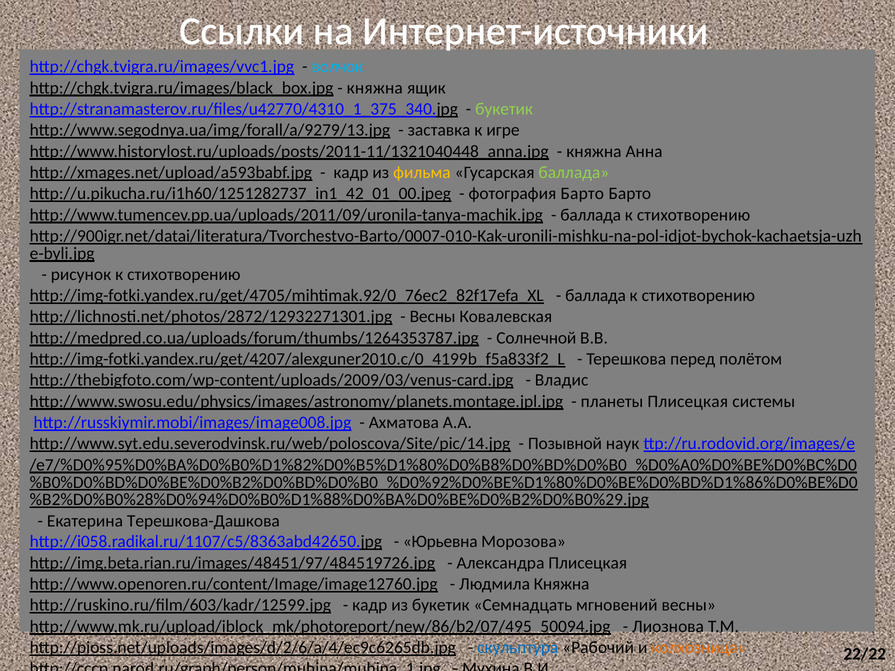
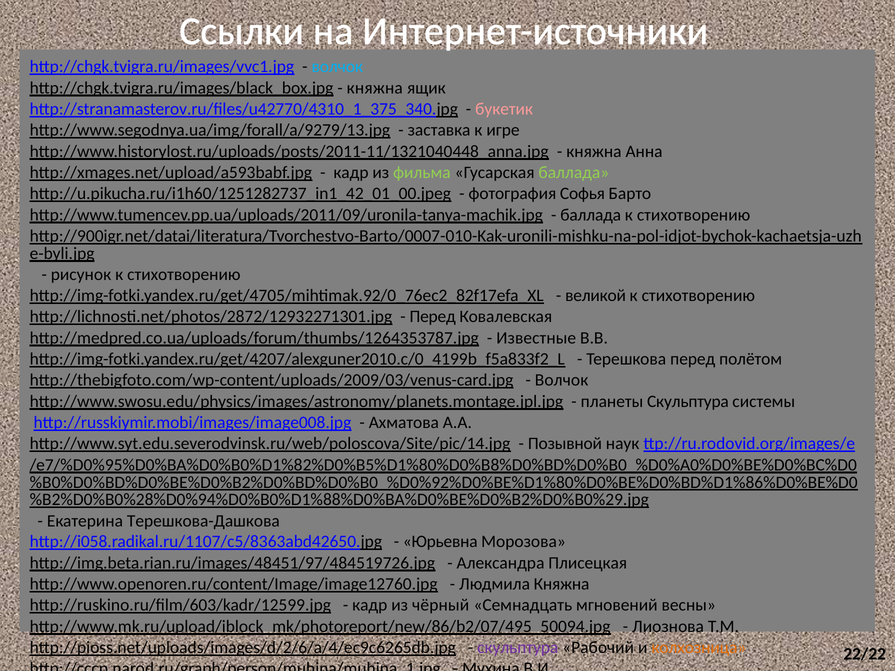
букетик at (504, 109) colour: light green -> pink
фильма colour: yellow -> light green
фотография Барто: Барто -> Софья
баллада at (596, 296): баллада -> великой
Весны at (433, 317): Весны -> Перед
Солнечной: Солнечной -> Известные
Владис at (562, 380): Владис -> Волчок
планеты Плисецкая: Плисецкая -> Скульптура
из букетик: букетик -> чёрный
скульптура at (518, 648) colour: blue -> purple
